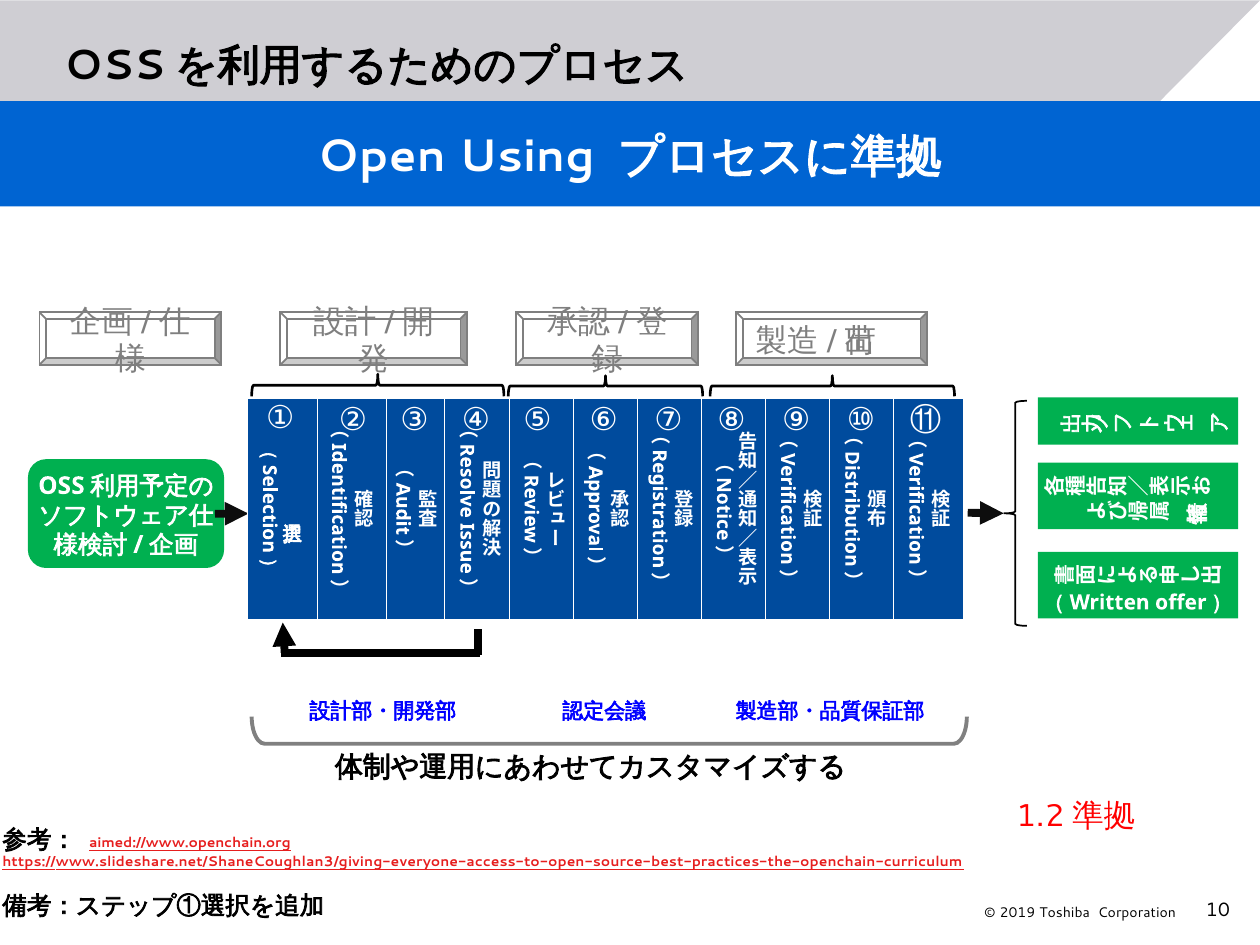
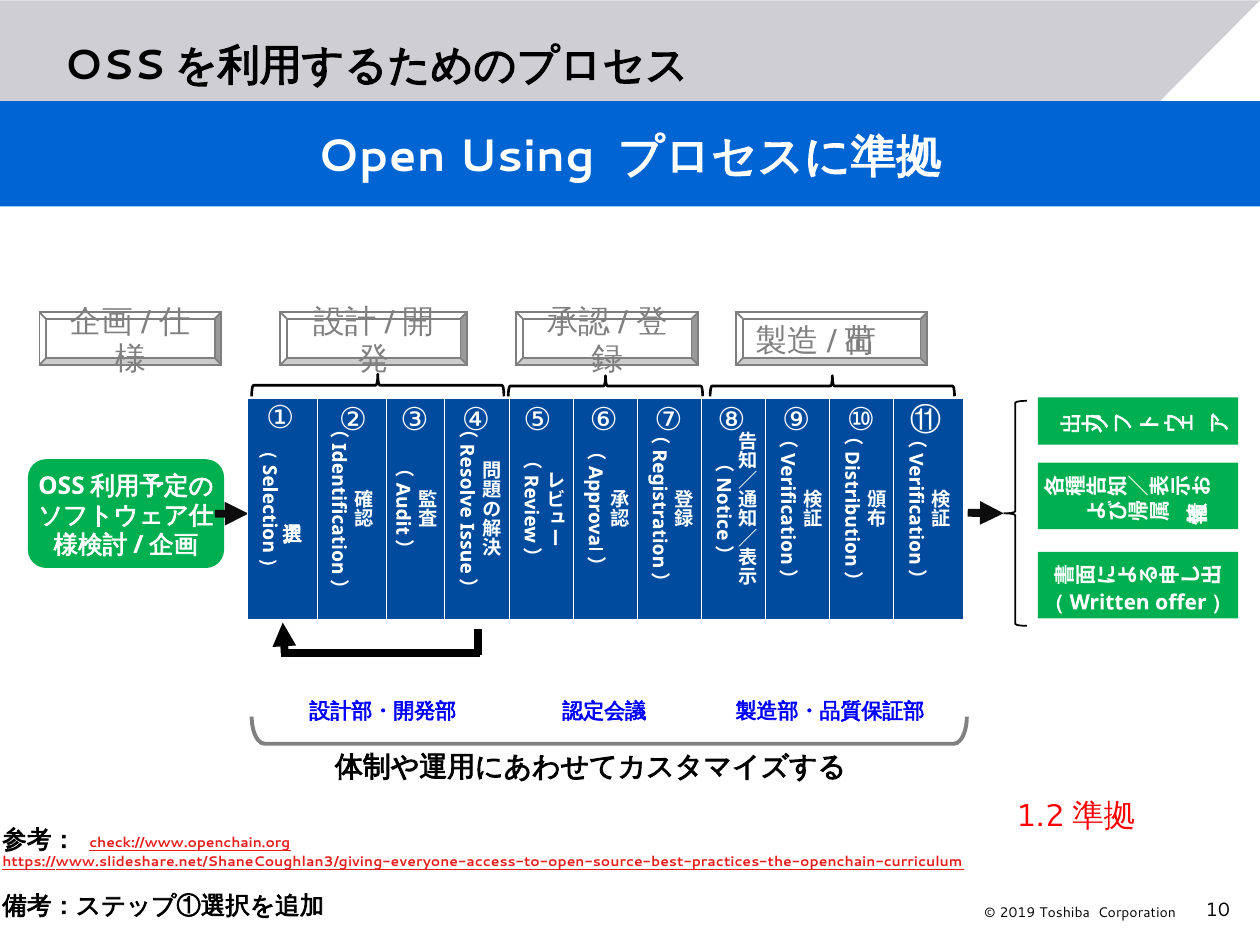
aimed://www.openchain.org: aimed://www.openchain.org -> check://www.openchain.org
